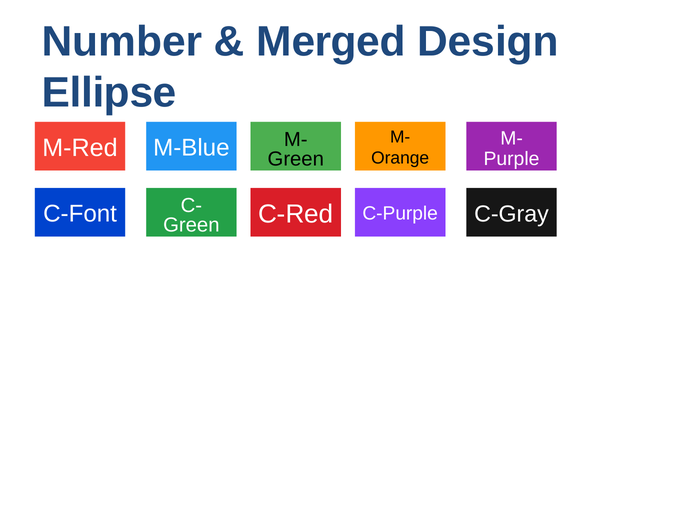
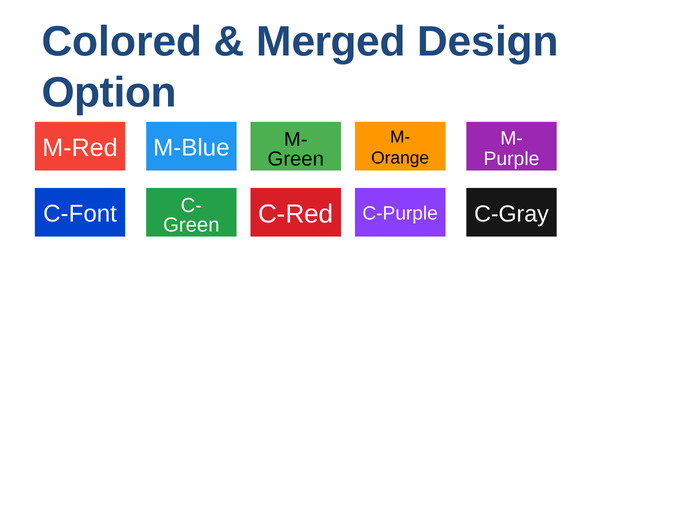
Number: Number -> Colored
Ellipse: Ellipse -> Option
